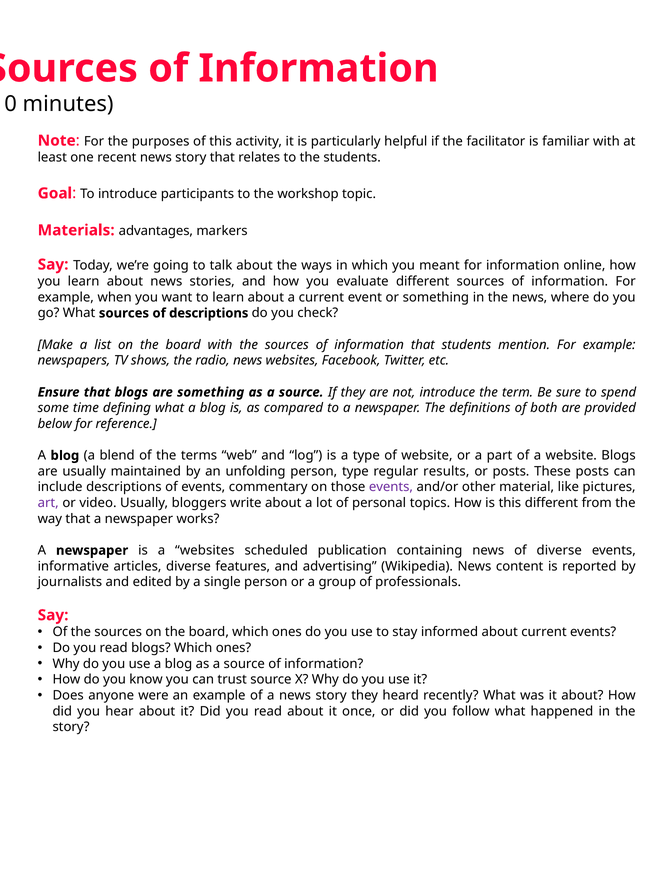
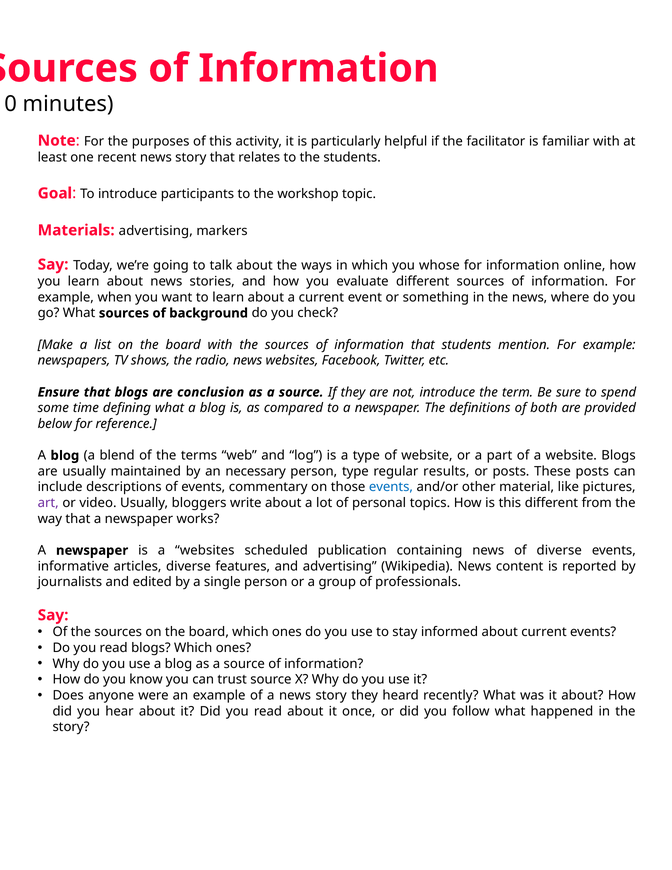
Materials advantages: advantages -> advertising
meant: meant -> whose
of descriptions: descriptions -> background
are something: something -> conclusion
unfolding: unfolding -> necessary
events at (391, 487) colour: purple -> blue
